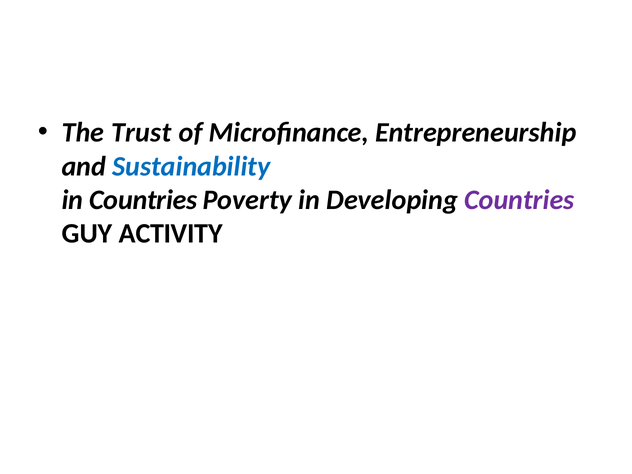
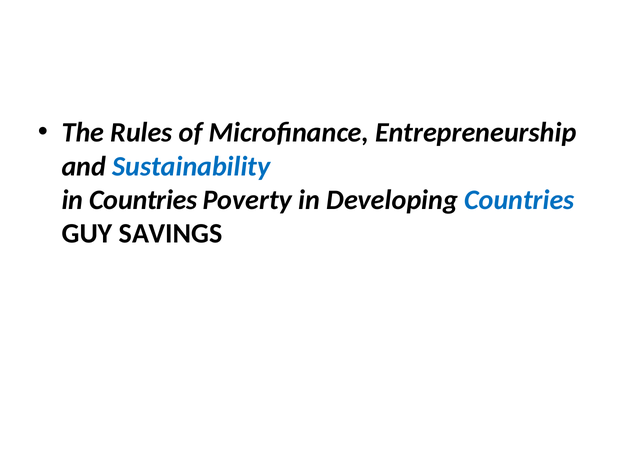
Trust: Trust -> Rules
Countries at (519, 200) colour: purple -> blue
ACTIVITY: ACTIVITY -> SAVINGS
